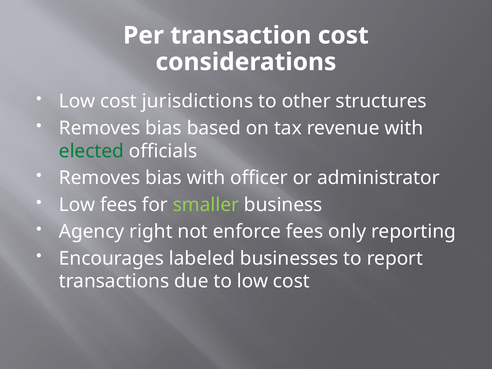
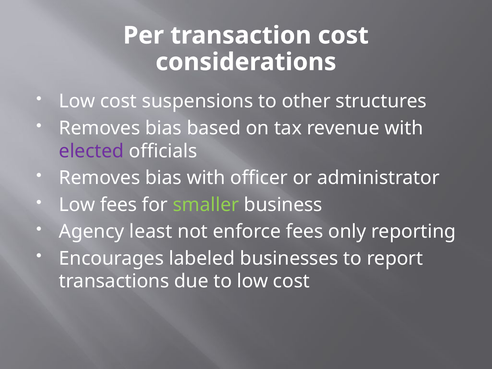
jurisdictions: jurisdictions -> suspensions
elected colour: green -> purple
right: right -> least
